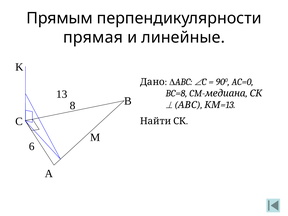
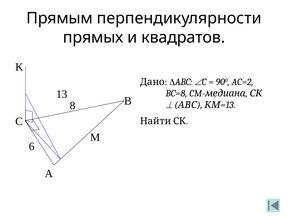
прямая: прямая -> прямых
линейные: линейные -> квадратов
AC=0: AC=0 -> AC=2
